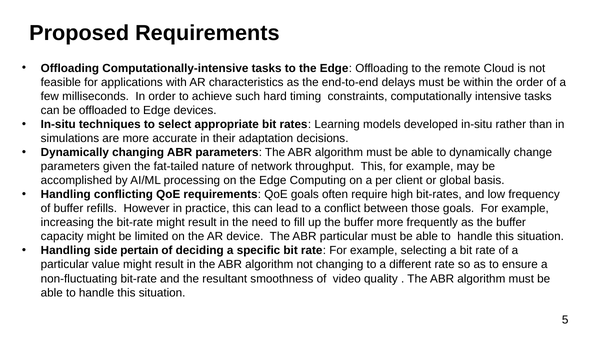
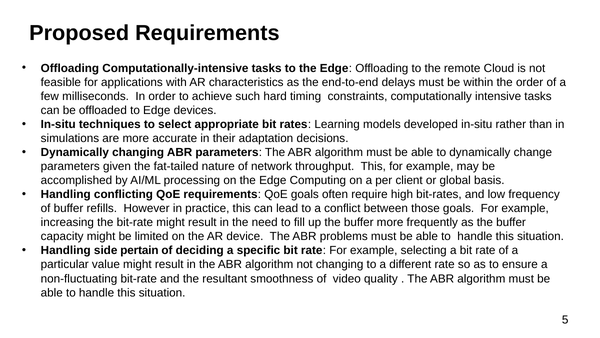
ABR particular: particular -> problems
